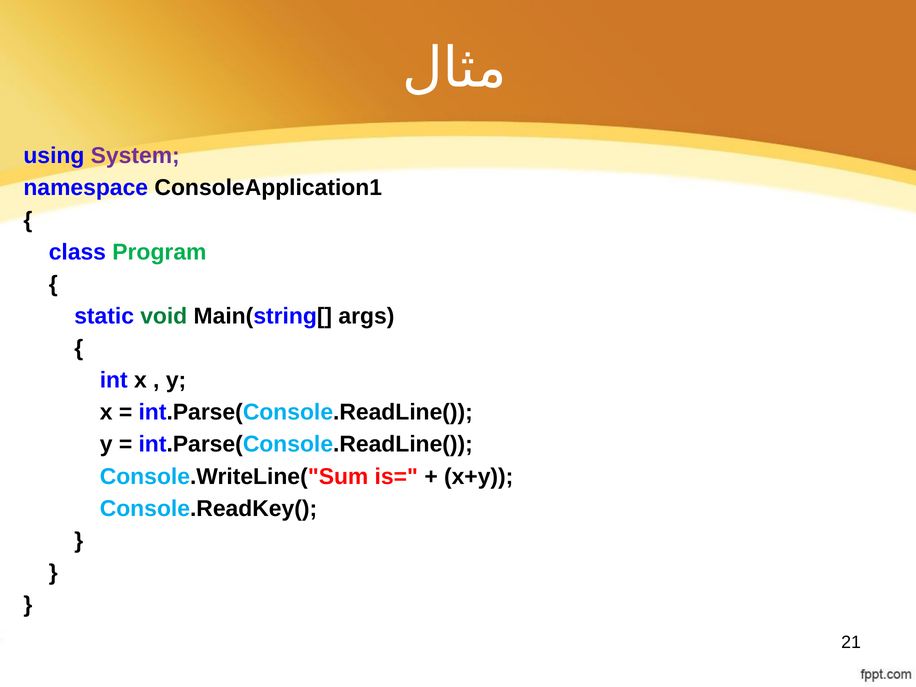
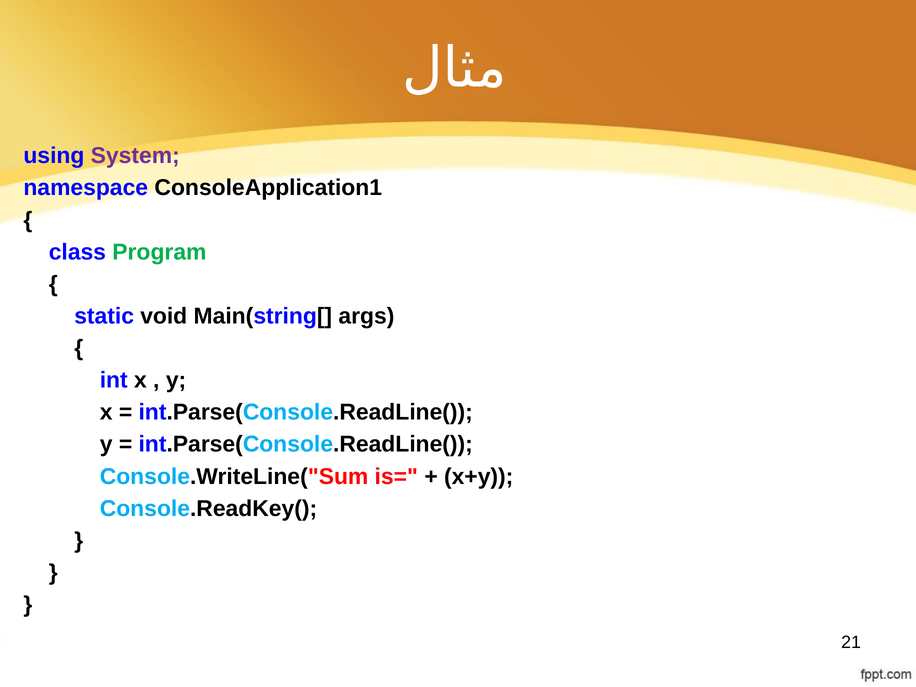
void colour: green -> black
